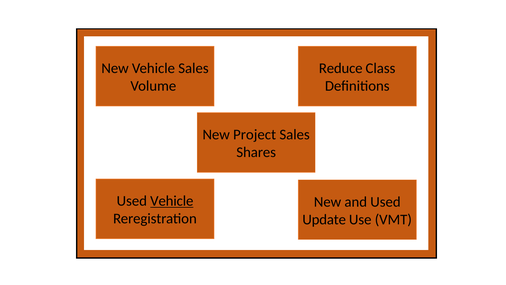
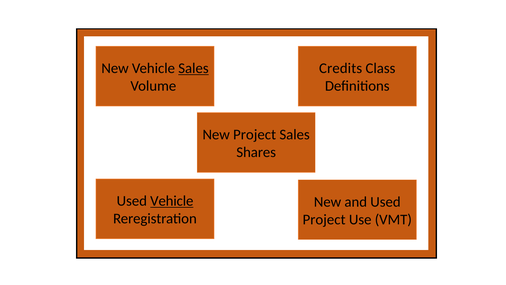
Sales at (193, 68) underline: none -> present
Reduce: Reduce -> Credits
Update at (324, 219): Update -> Project
